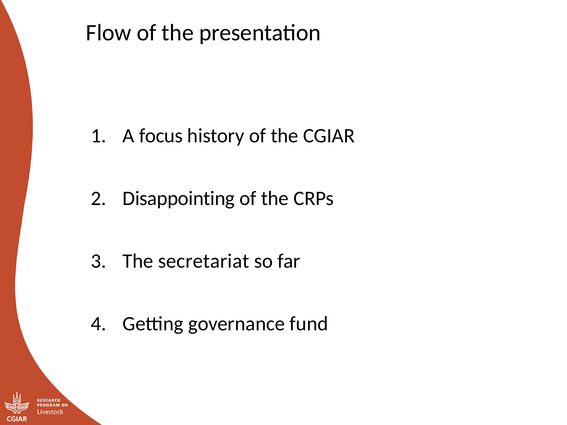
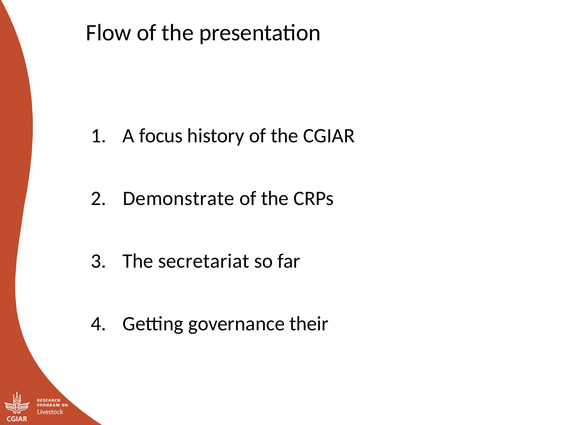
Disappointing: Disappointing -> Demonstrate
fund: fund -> their
